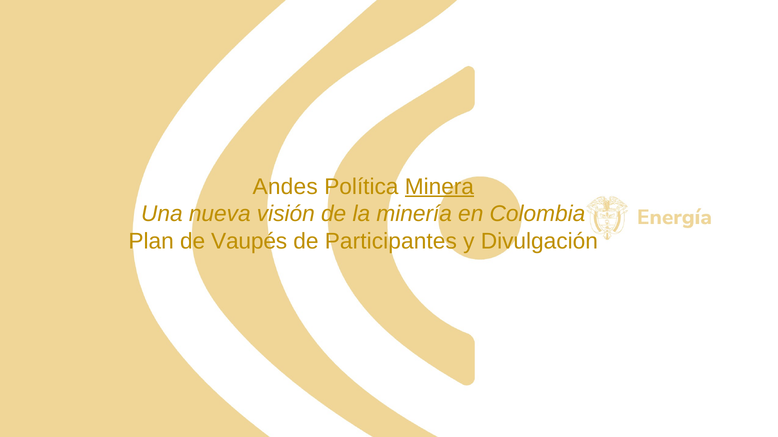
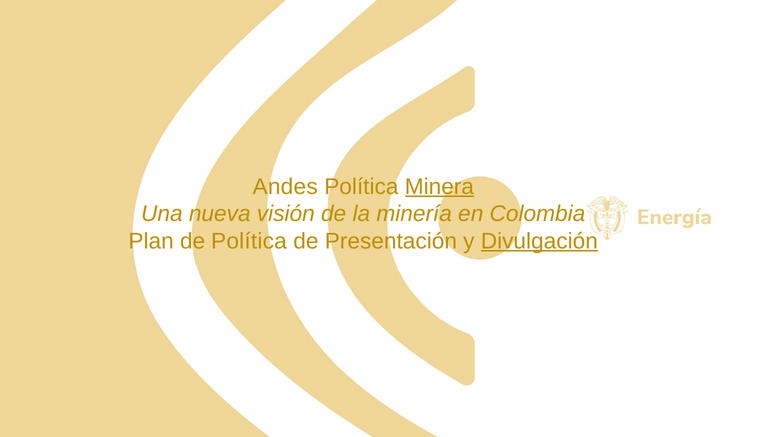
de Vaupés: Vaupés -> Política
Participantes: Participantes -> Presentación
Divulgación underline: none -> present
